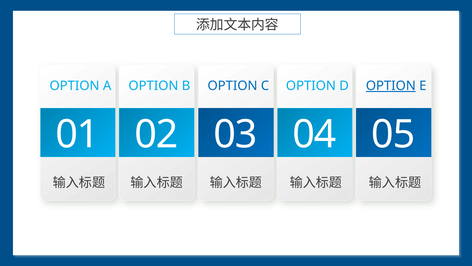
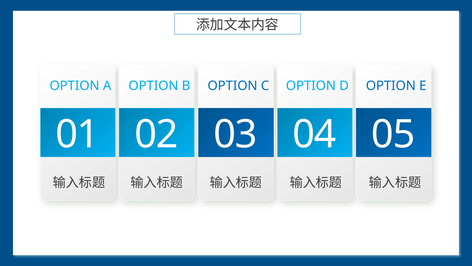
OPTION at (391, 86) underline: present -> none
